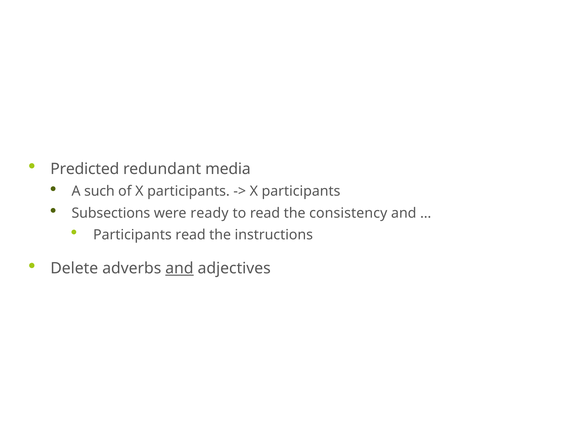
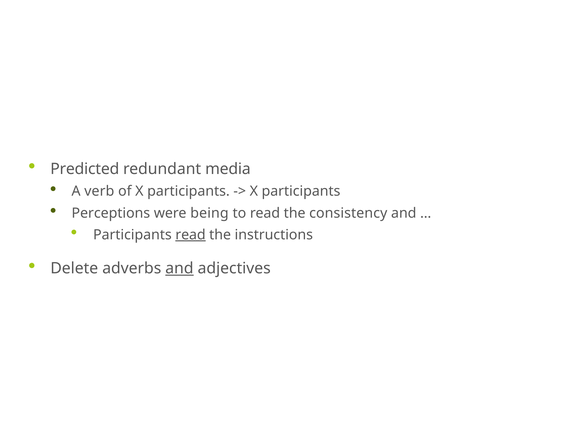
such: such -> verb
Subsections: Subsections -> Perceptions
ready: ready -> being
read at (191, 235) underline: none -> present
